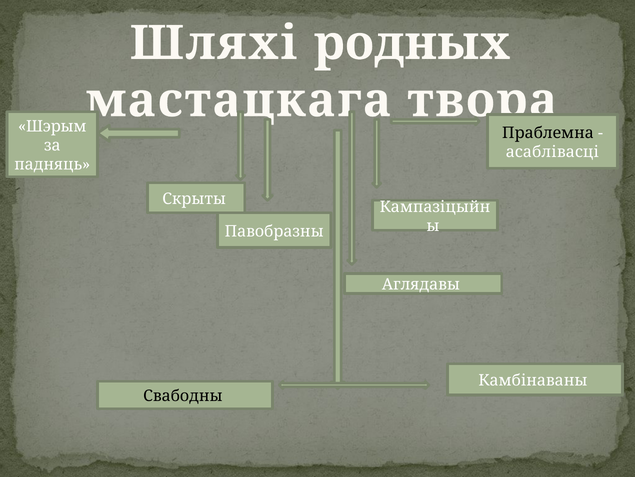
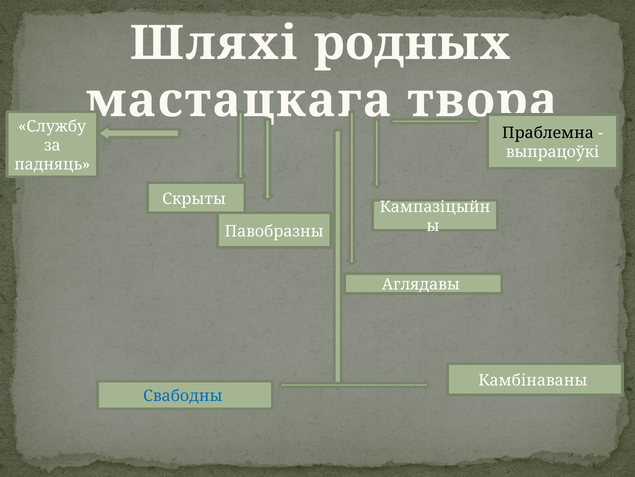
Шэрым: Шэрым -> Службу
асаблівасці: асаблівасці -> выпрацоўкі
Свабодны colour: black -> blue
